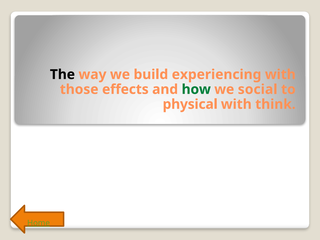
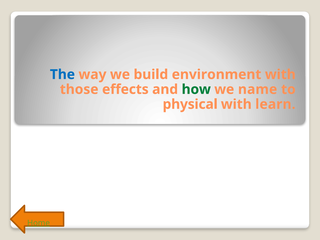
The colour: black -> blue
experiencing: experiencing -> environment
social: social -> name
think: think -> learn
